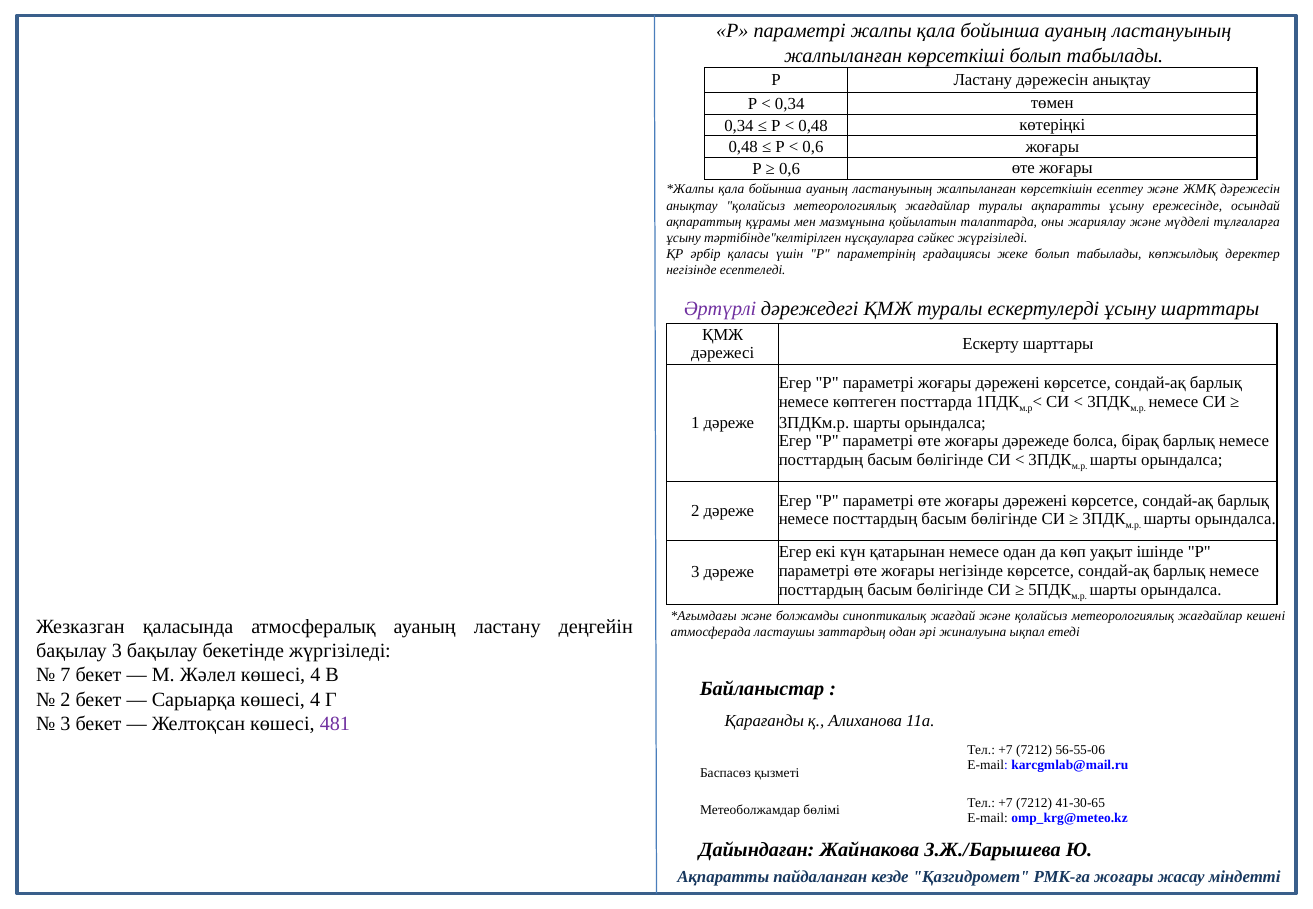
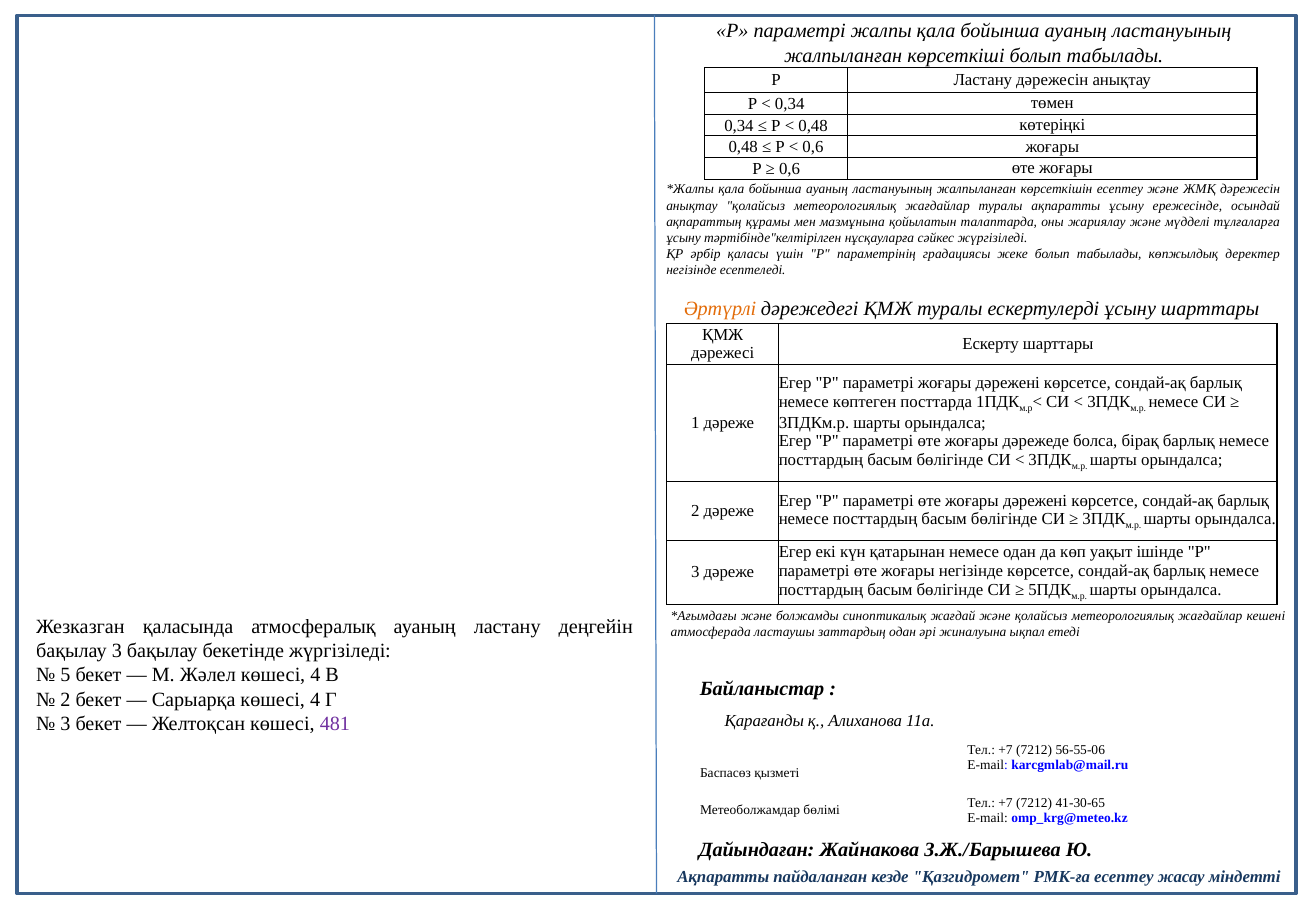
Әртүрлі colour: purple -> orange
7: 7 -> 5
РМК-ға жоғары: жоғары -> есептеу
